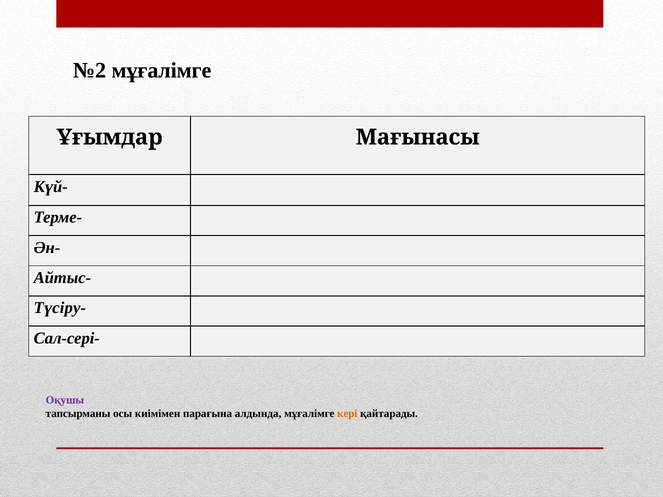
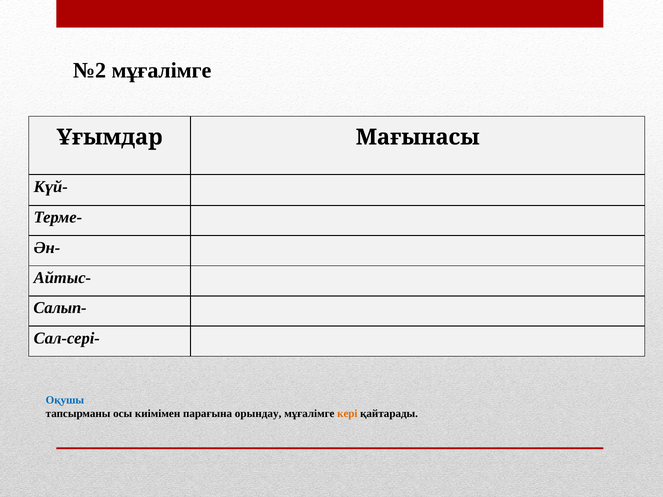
Түсіру-: Түсіру- -> Салып-
Оқушы colour: purple -> blue
алдында: алдында -> орындау
